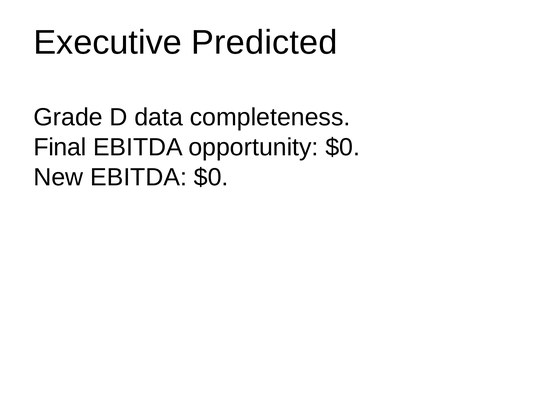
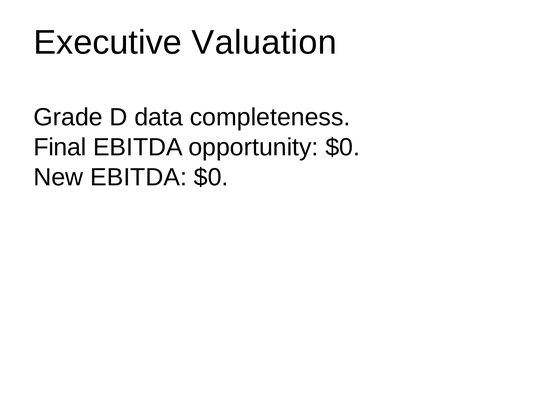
Predicted: Predicted -> Valuation
